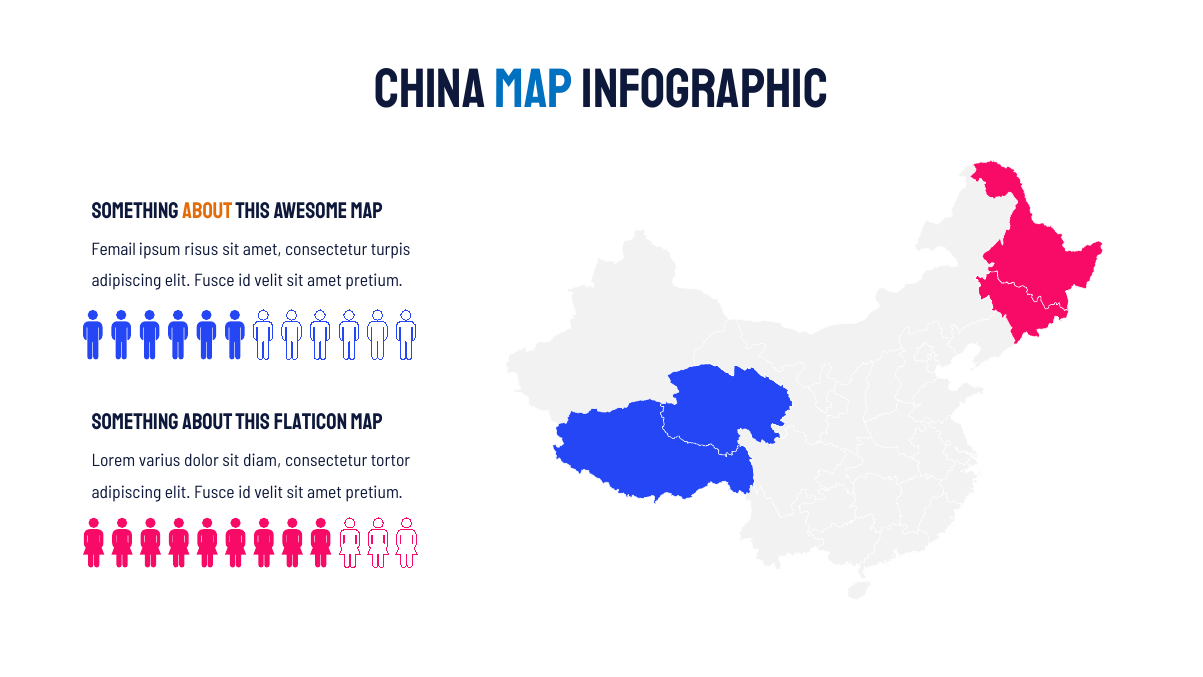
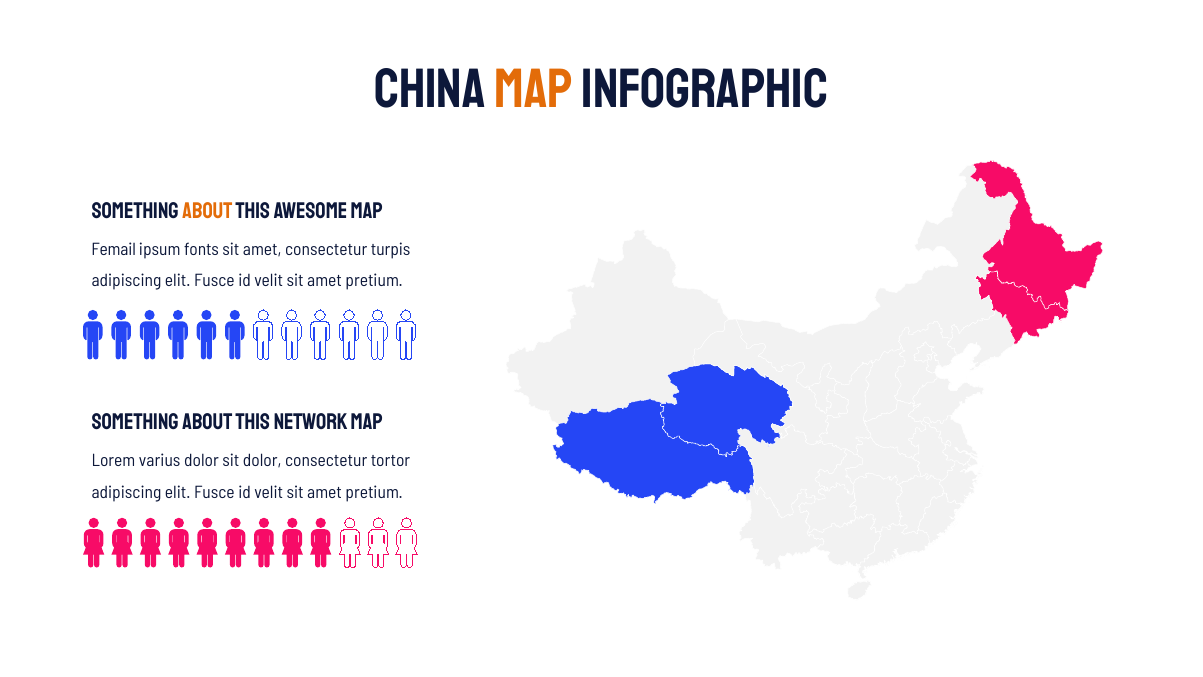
Map at (534, 89) colour: blue -> orange
risus: risus -> fonts
Flaticon: Flaticon -> Network
sit diam: diam -> dolor
